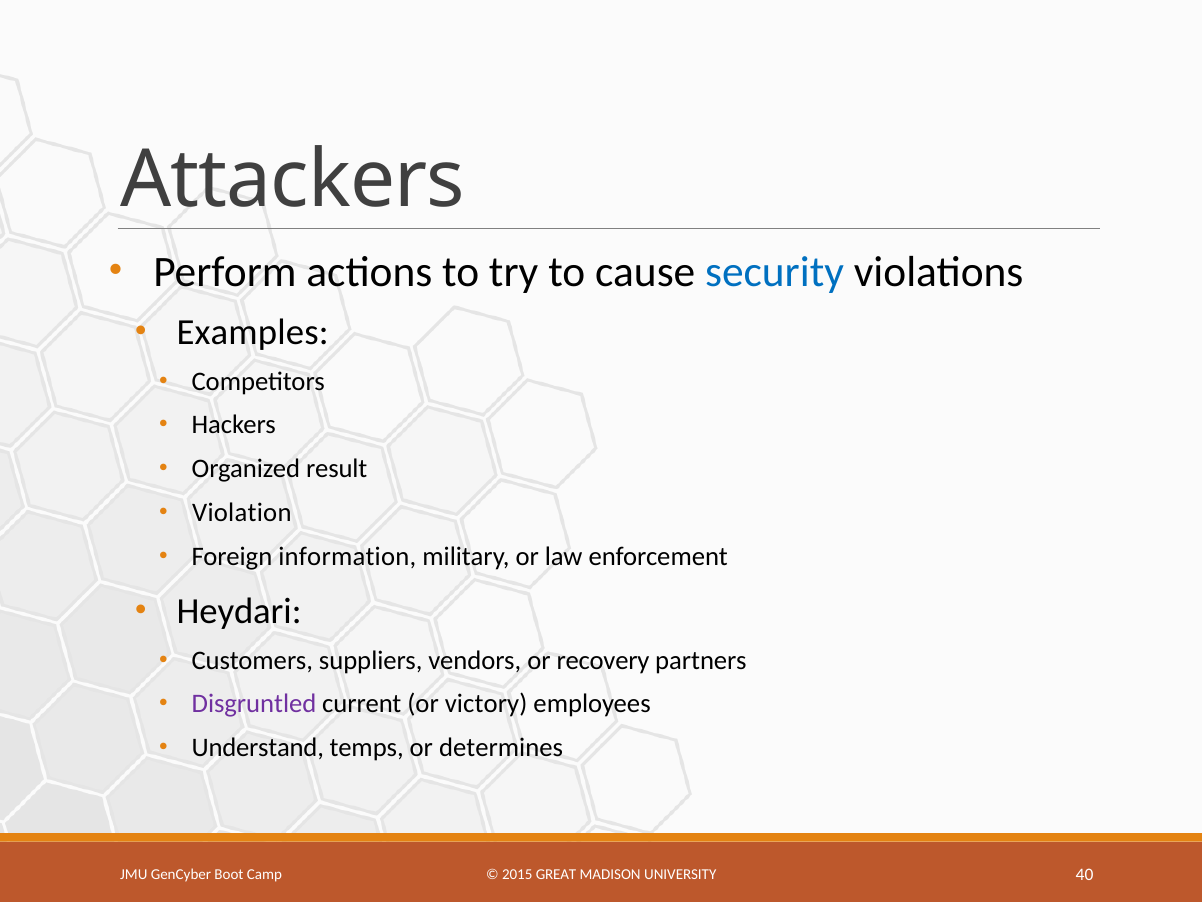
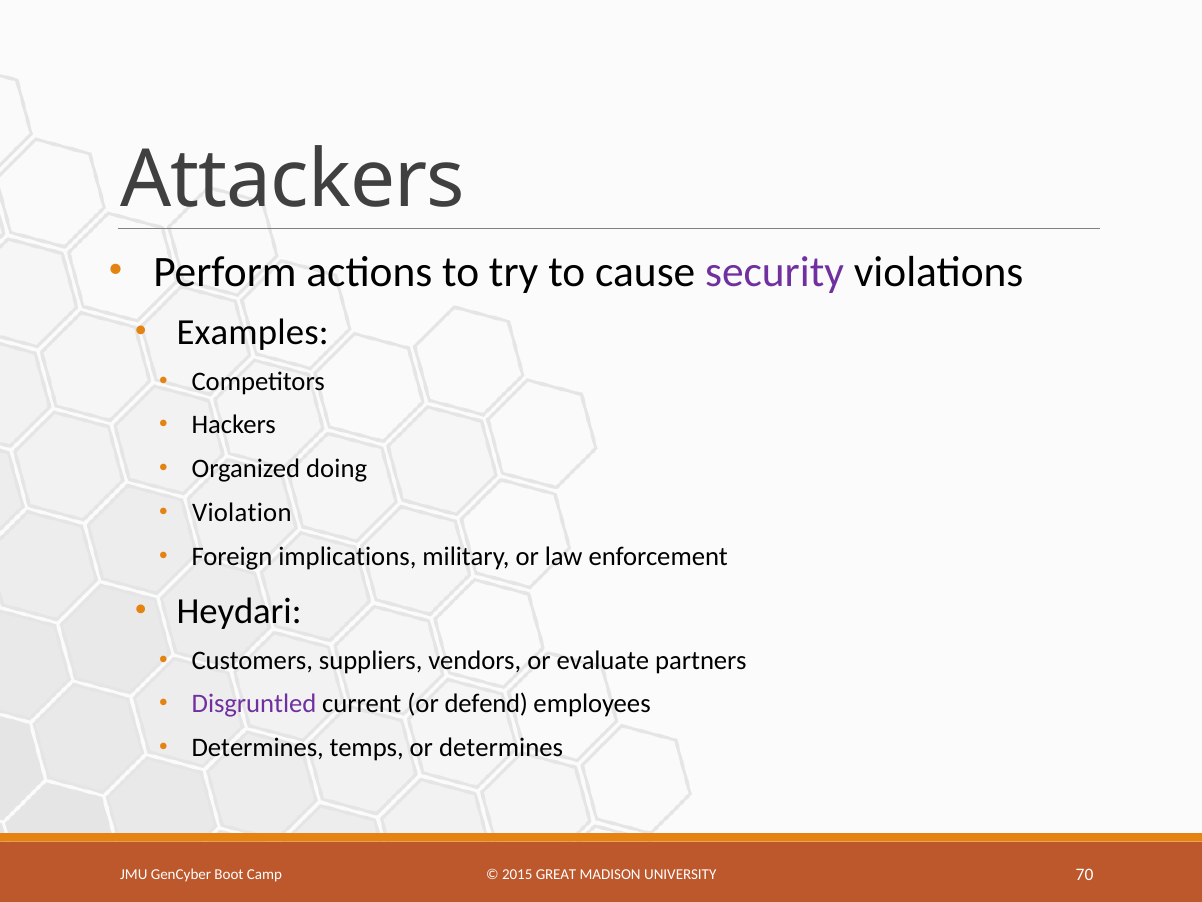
security colour: blue -> purple
result: result -> doing
information: information -> implications
recovery: recovery -> evaluate
victory: victory -> defend
Understand at (258, 748): Understand -> Determines
40: 40 -> 70
